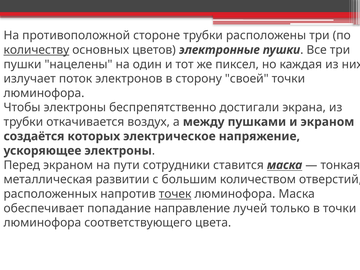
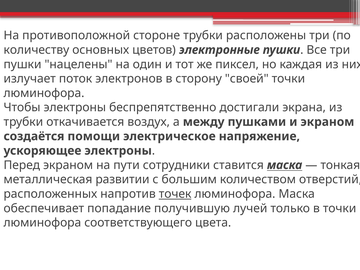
количеству underline: present -> none
которых: которых -> помощи
направление: направление -> получившую
